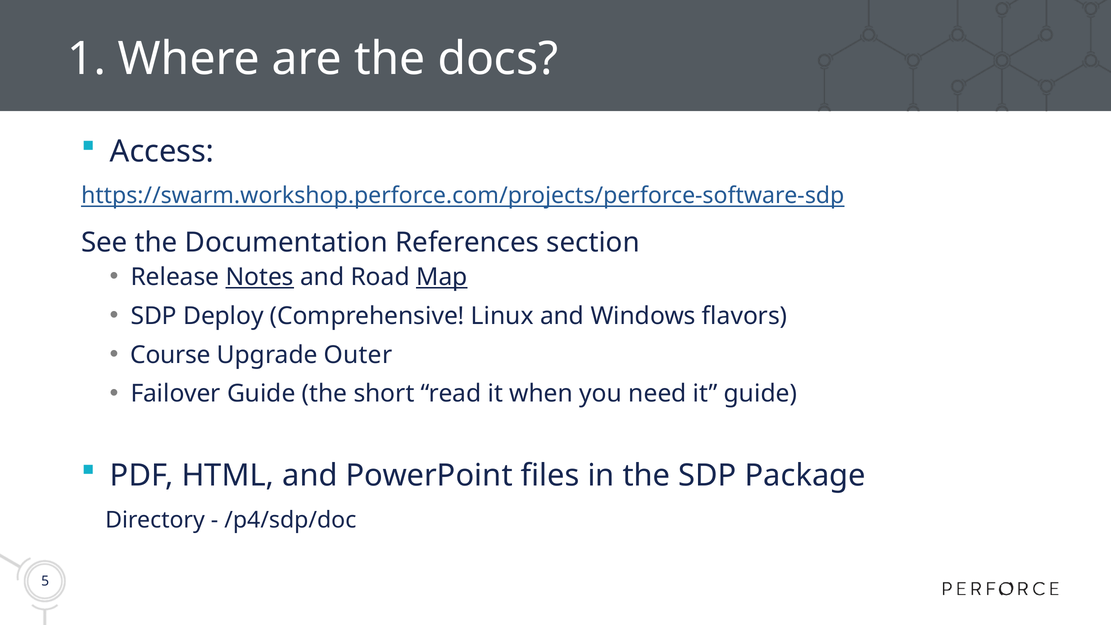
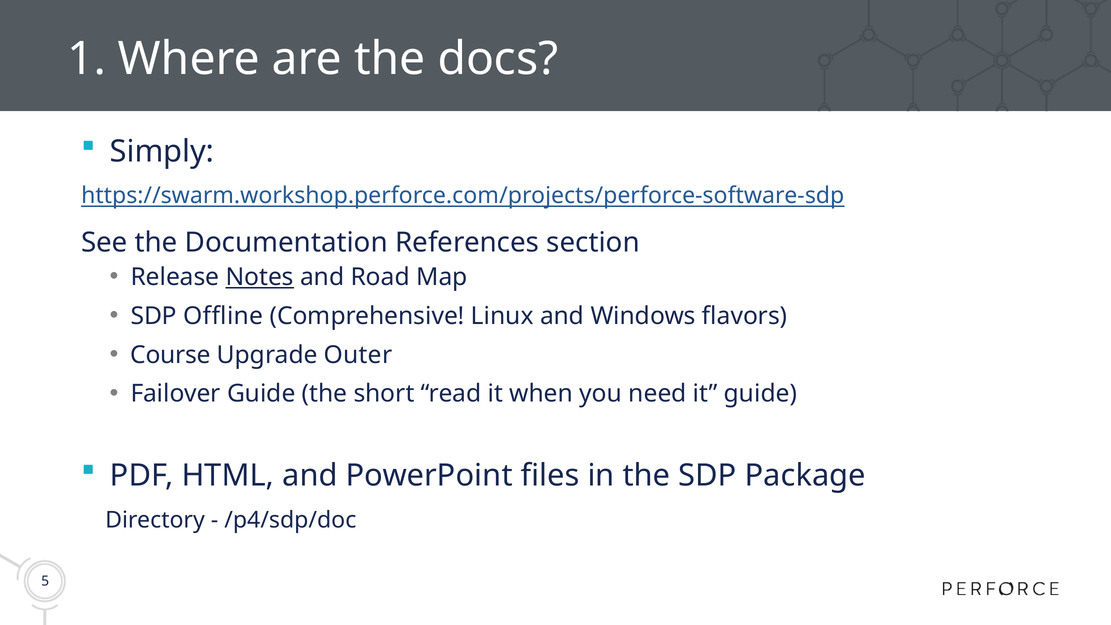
Access: Access -> Simply
Map underline: present -> none
Deploy: Deploy -> Offline
